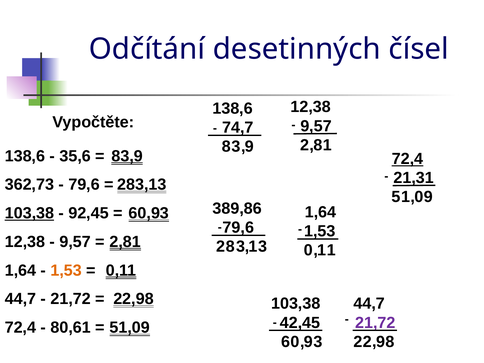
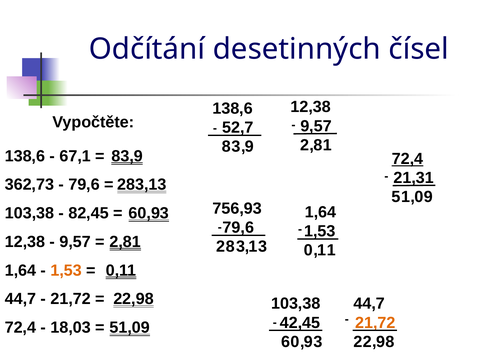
74,7: 74,7 -> 52,7
35,6: 35,6 -> 67,1
389,86: 389,86 -> 756,93
103,38 at (29, 213) underline: present -> none
92,45: 92,45 -> 82,45
21,72 at (375, 323) colour: purple -> orange
80,61: 80,61 -> 18,03
